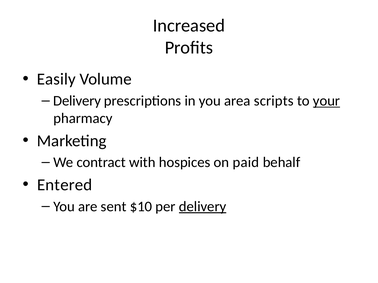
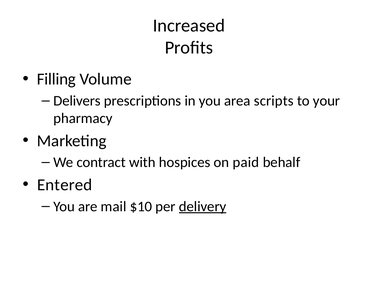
Easily: Easily -> Filling
Delivery at (77, 101): Delivery -> Delivers
your underline: present -> none
sent: sent -> mail
